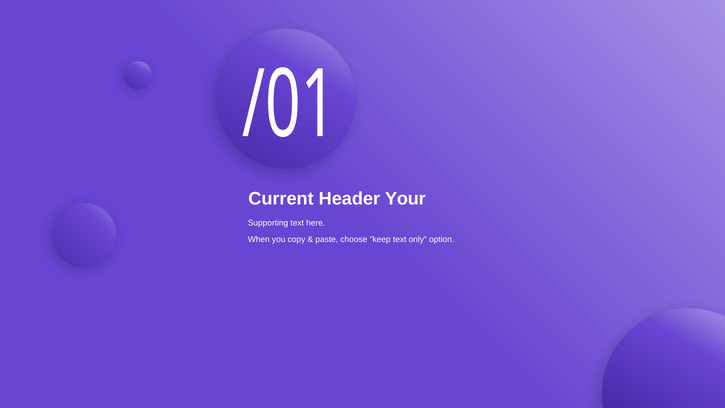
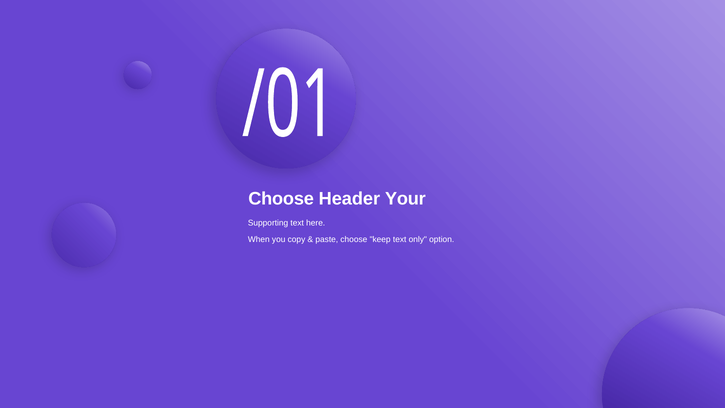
Current at (281, 199): Current -> Choose
